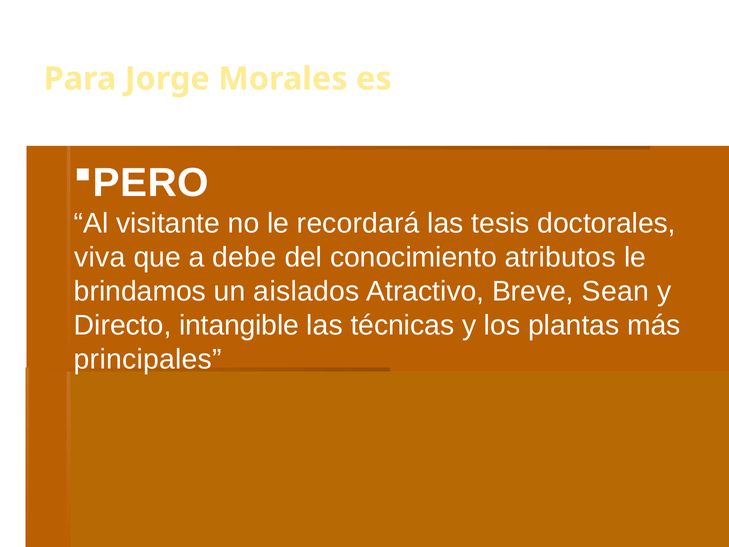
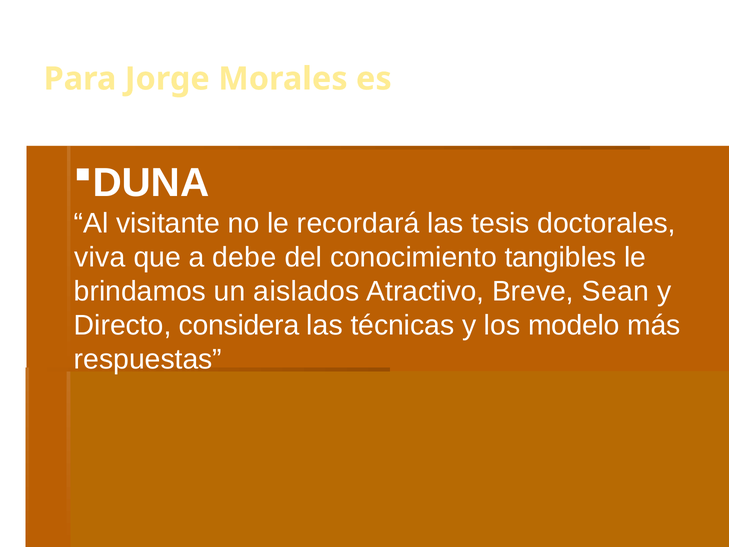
PERO: PERO -> DUNA
atributos: atributos -> tangibles
intangible: intangible -> considera
plantas: plantas -> modelo
principales: principales -> respuestas
